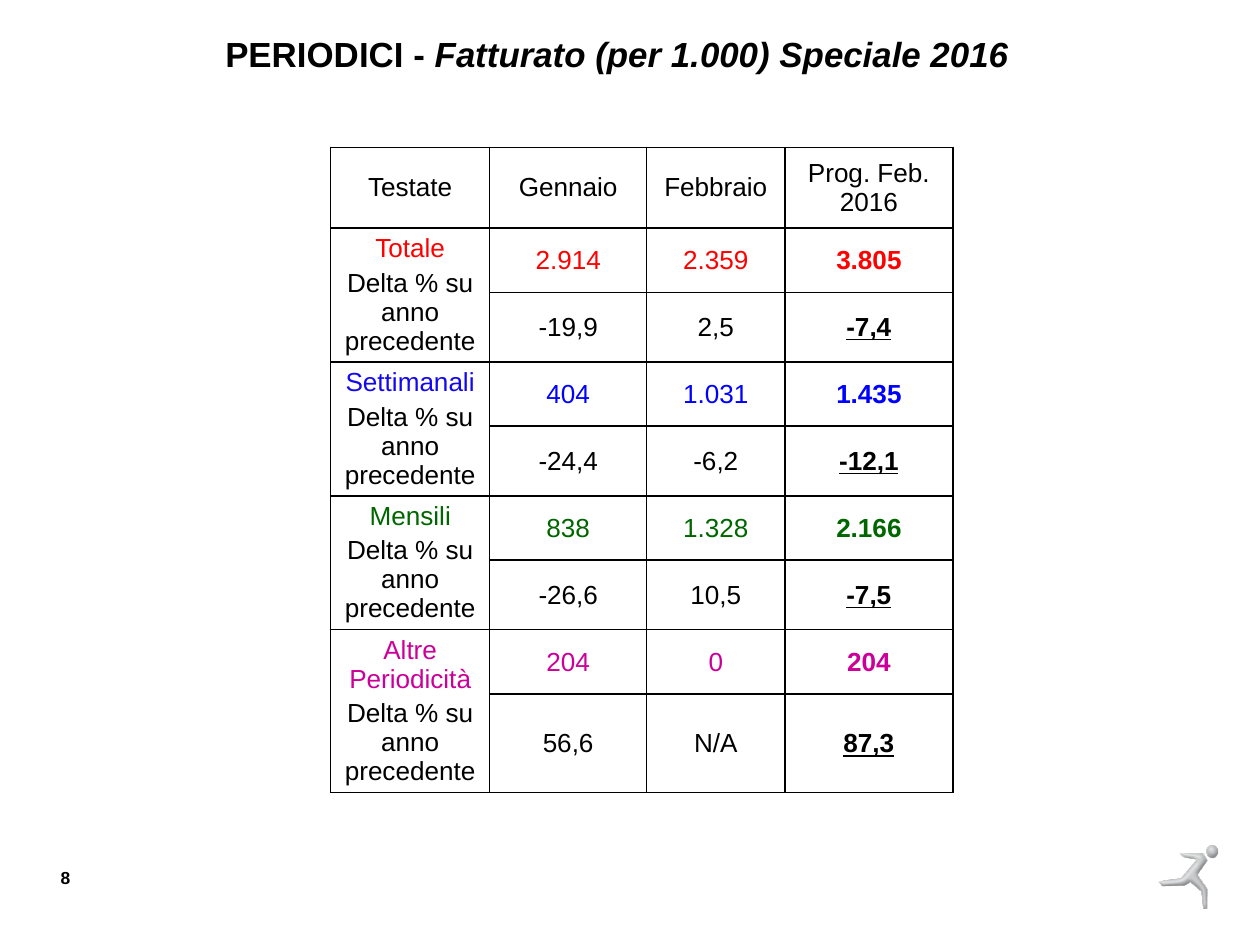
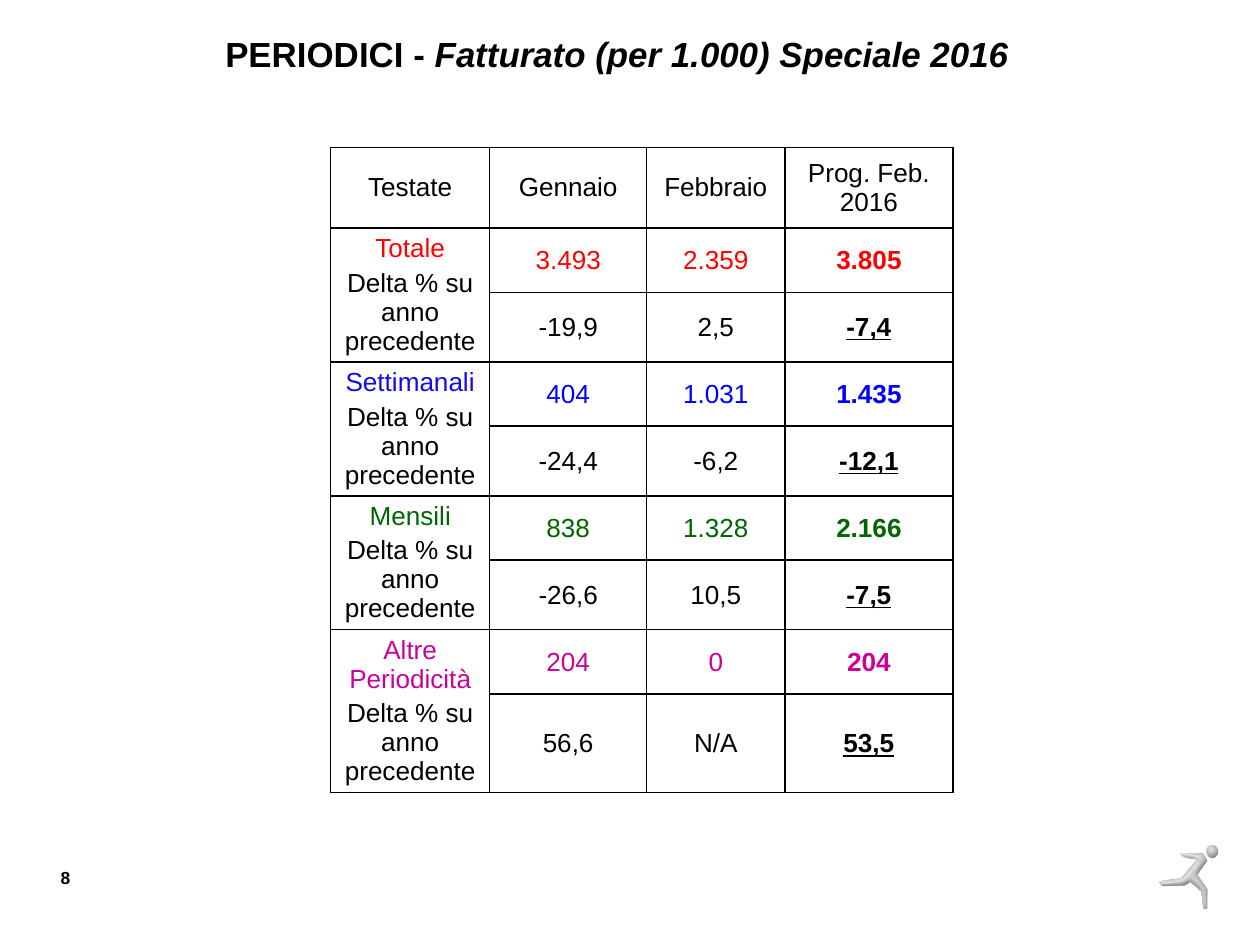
2.914: 2.914 -> 3.493
87,3: 87,3 -> 53,5
